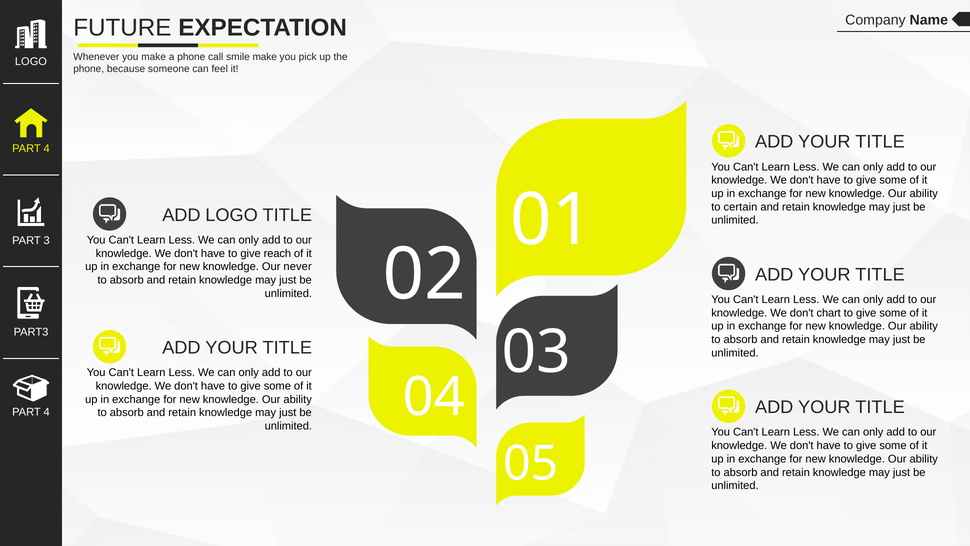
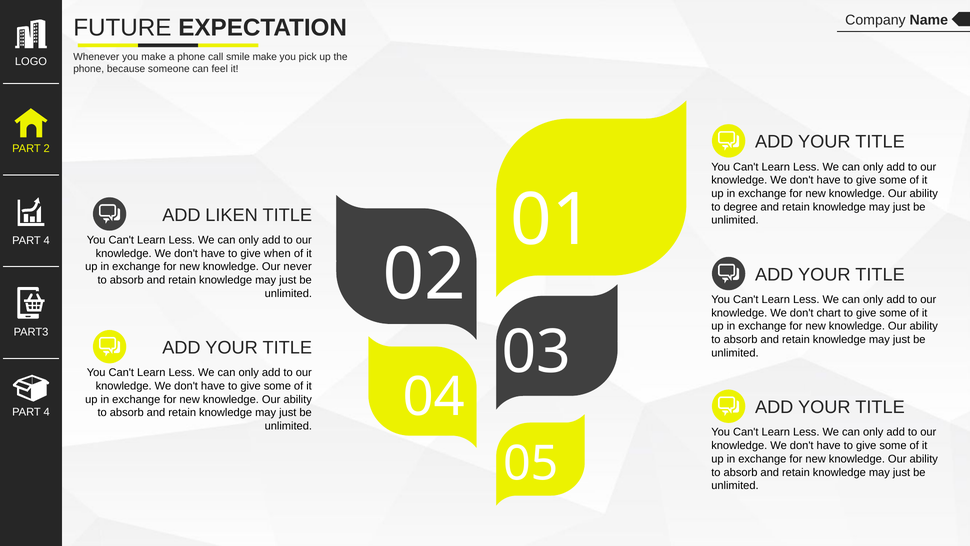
4 at (47, 148): 4 -> 2
certain: certain -> degree
ADD LOGO: LOGO -> LIKEN
3 at (47, 240): 3 -> 4
reach: reach -> when
